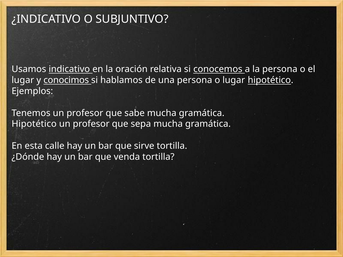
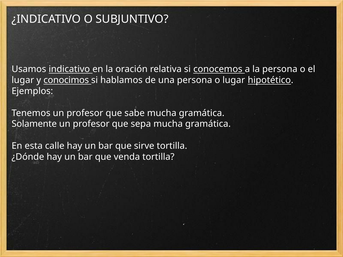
Hipotético at (34, 124): Hipotético -> Solamente
